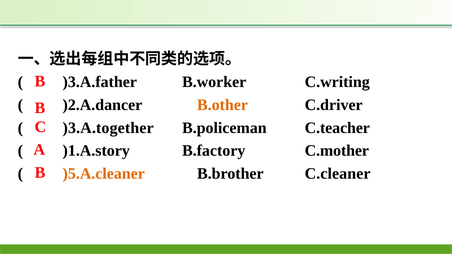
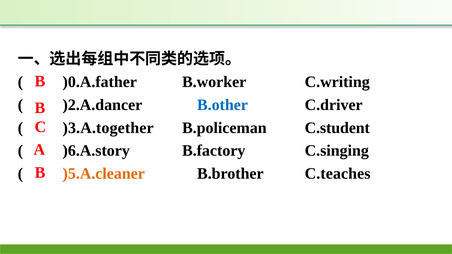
)3.A.father: )3.A.father -> )0.A.father
B.other colour: orange -> blue
C.teacher: C.teacher -> C.student
)1.A.story: )1.A.story -> )6.A.story
C.mother: C.mother -> C.singing
C.cleaner: C.cleaner -> C.teaches
